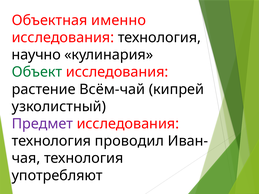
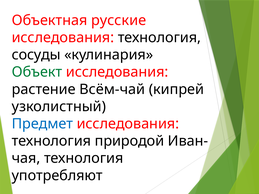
именно: именно -> русские
научно: научно -> сосуды
Предмет colour: purple -> blue
проводил: проводил -> природой
